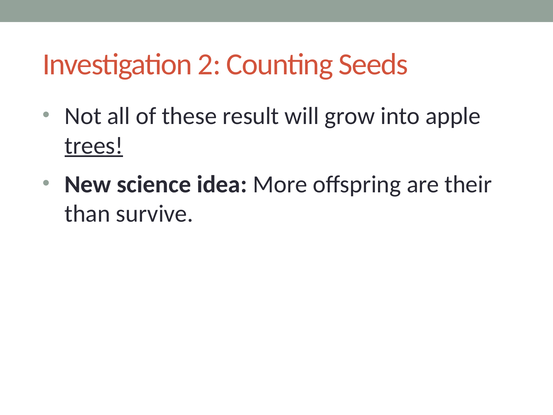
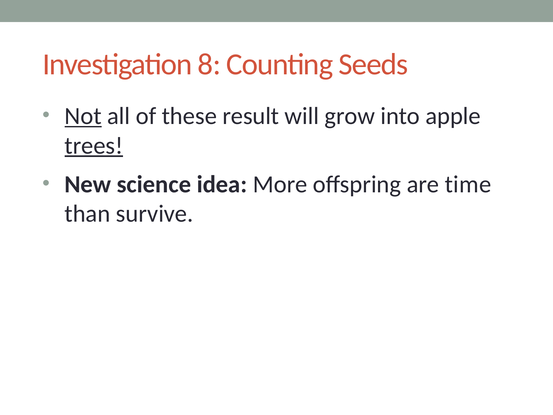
2: 2 -> 8
Not underline: none -> present
their: their -> time
